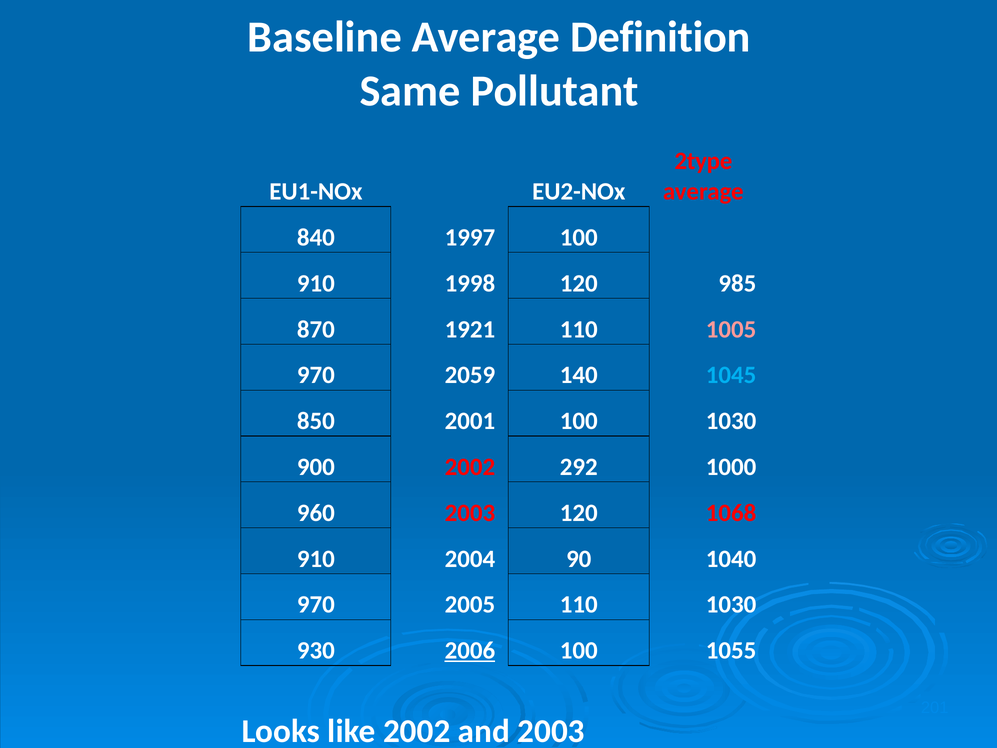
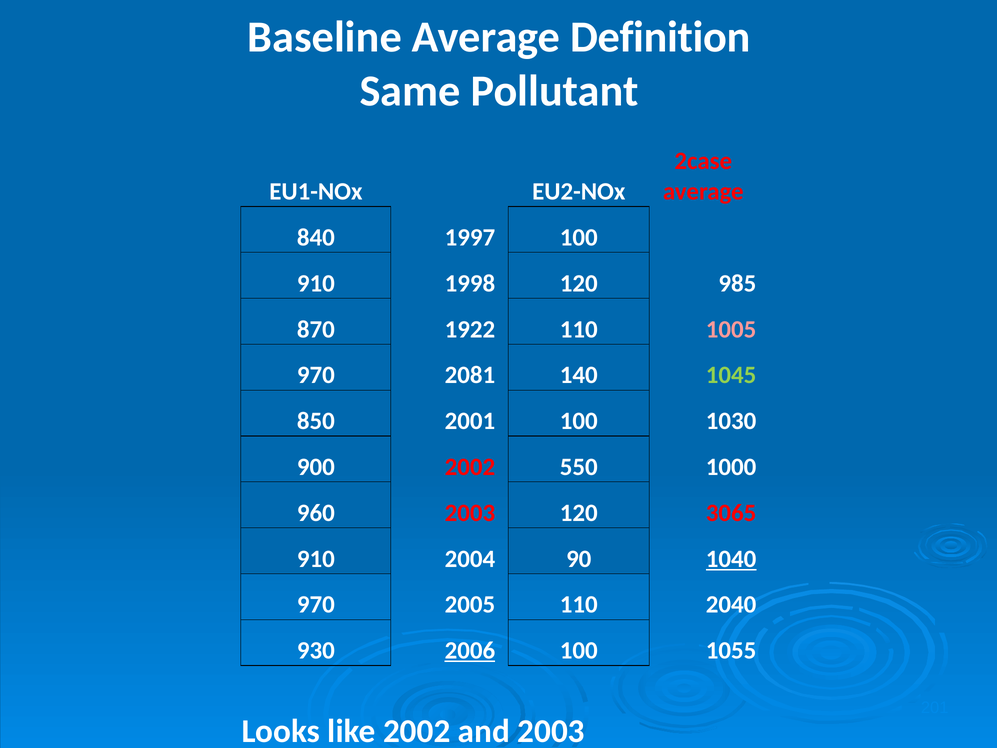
2type: 2type -> 2case
1921: 1921 -> 1922
2059: 2059 -> 2081
1045 colour: light blue -> light green
292: 292 -> 550
1068: 1068 -> 3065
1040 underline: none -> present
110 1030: 1030 -> 2040
